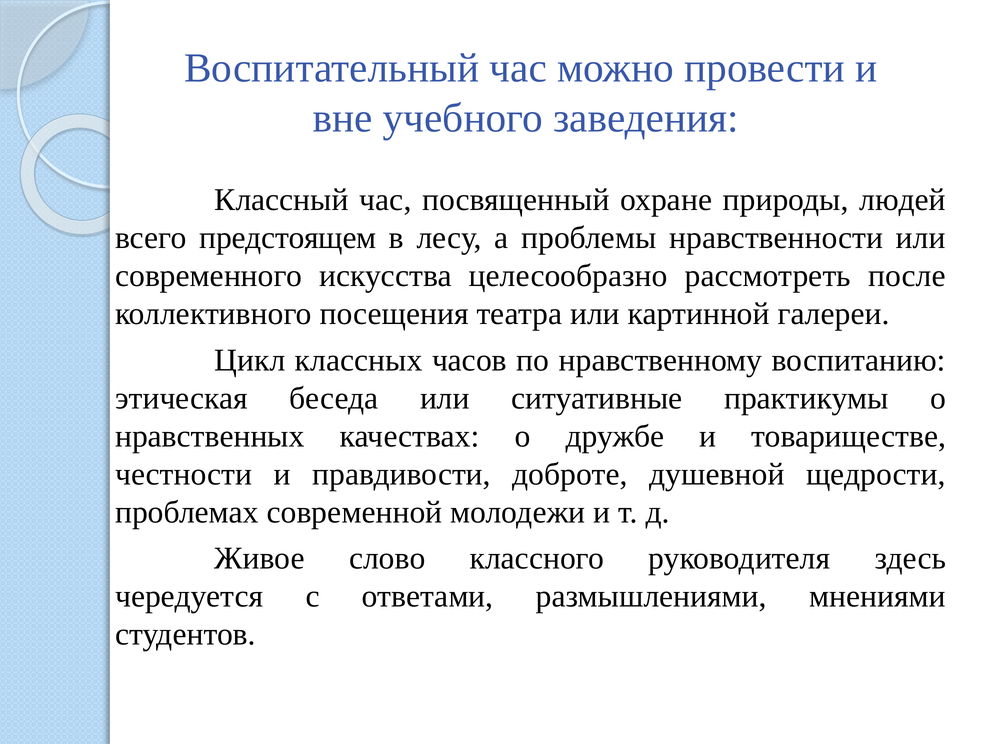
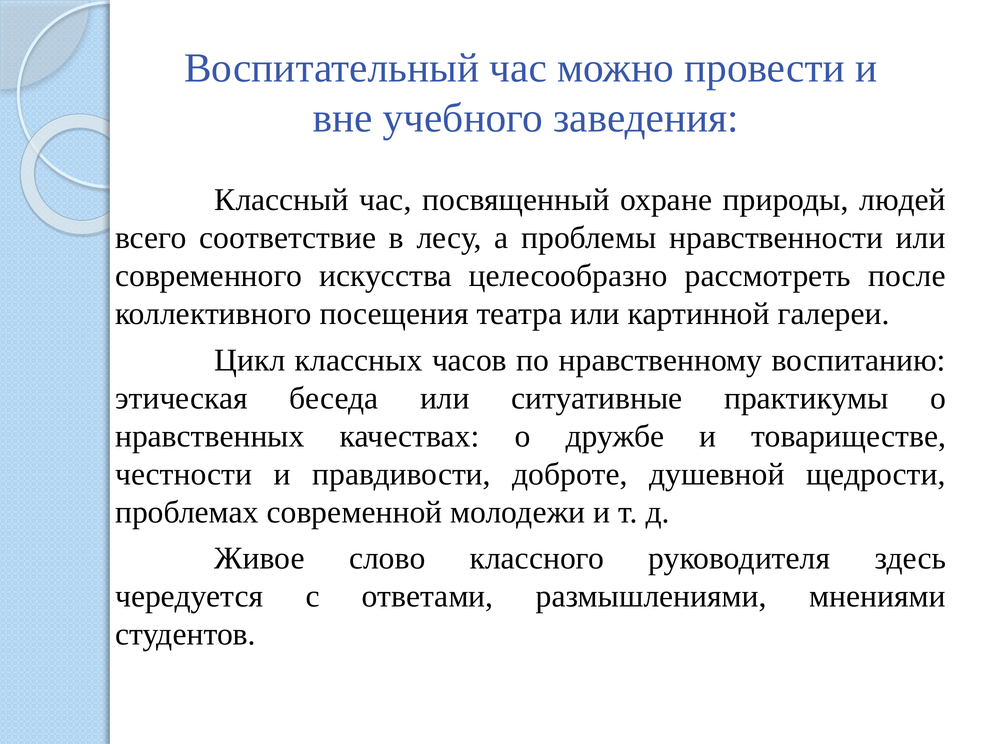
предстоящем: предстоящем -> соответствие
